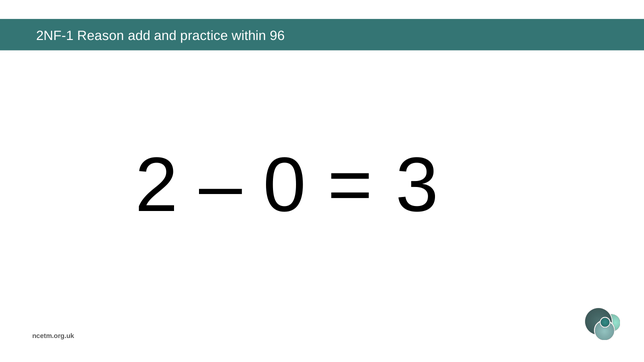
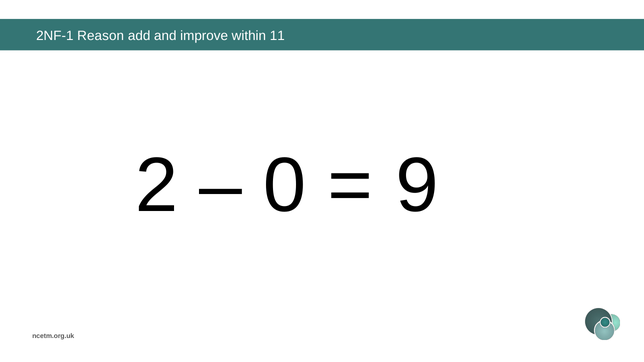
practice: practice -> improve
96: 96 -> 11
3: 3 -> 9
